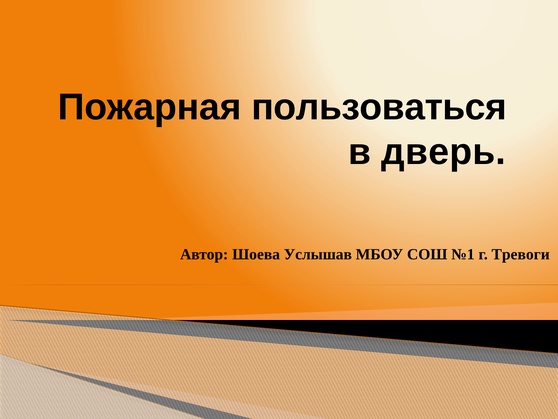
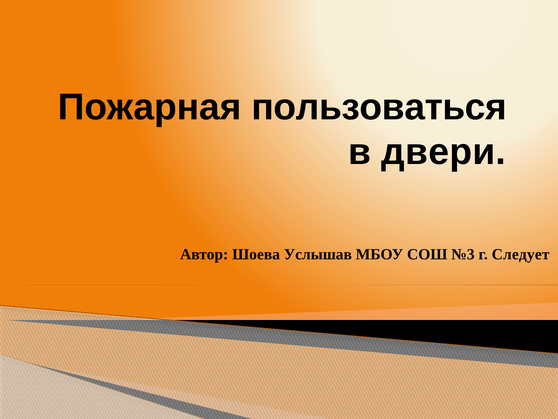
дверь: дверь -> двери
№1: №1 -> №3
Тревоги: Тревоги -> Следует
